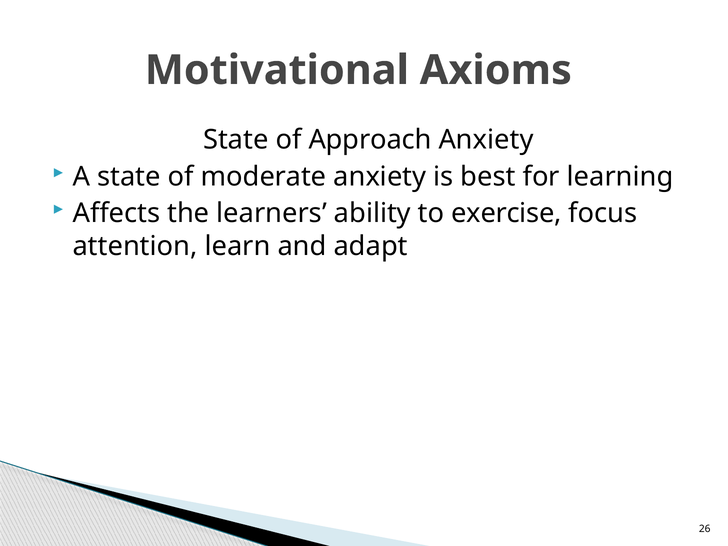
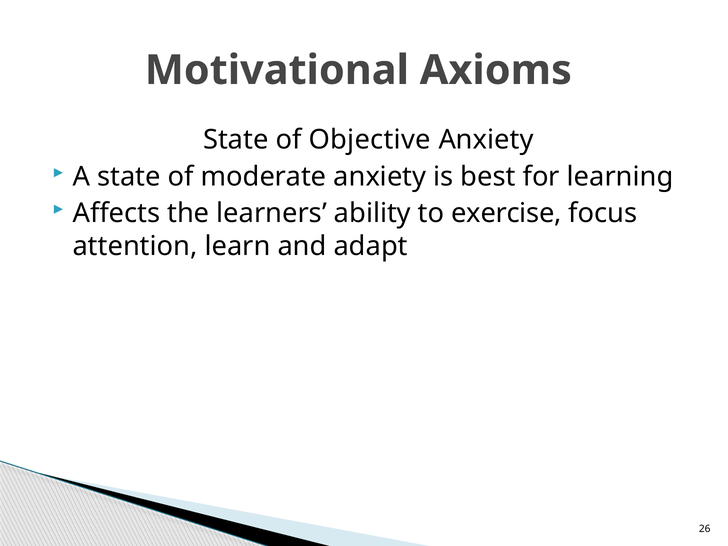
Approach: Approach -> Objective
